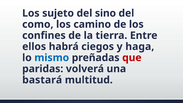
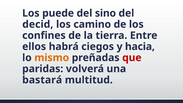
sujeto: sujeto -> puede
como: como -> decid
haga: haga -> hacia
mismo colour: blue -> orange
